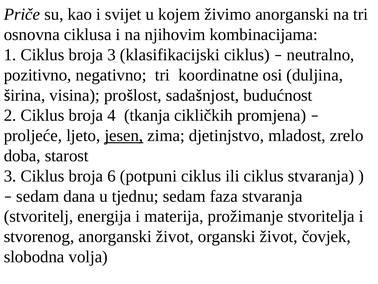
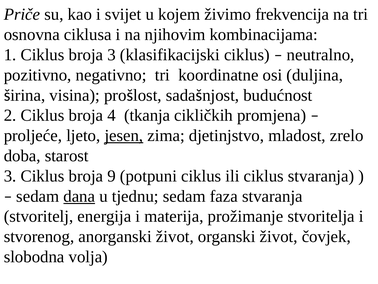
živimo anorganski: anorganski -> frekvencija
6: 6 -> 9
dana underline: none -> present
